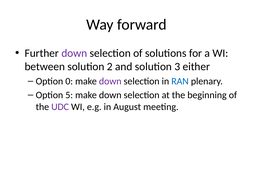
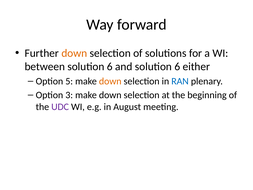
down at (74, 53) colour: purple -> orange
between solution 2: 2 -> 6
and solution 3: 3 -> 6
0: 0 -> 5
down at (110, 81) colour: purple -> orange
5: 5 -> 3
